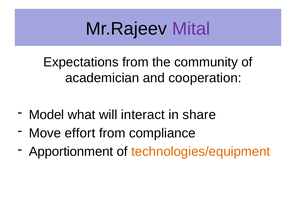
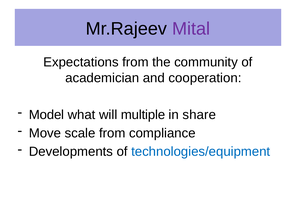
interact: interact -> multiple
effort: effort -> scale
Apportionment: Apportionment -> Developments
technologies/equipment colour: orange -> blue
